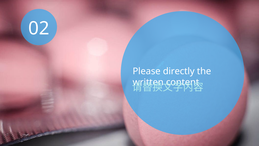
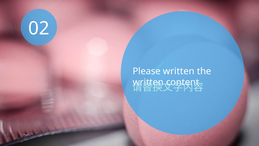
Please directly: directly -> written
